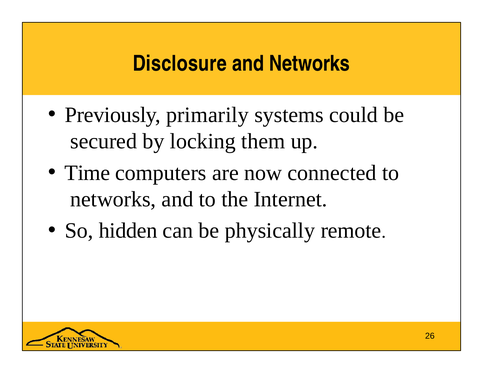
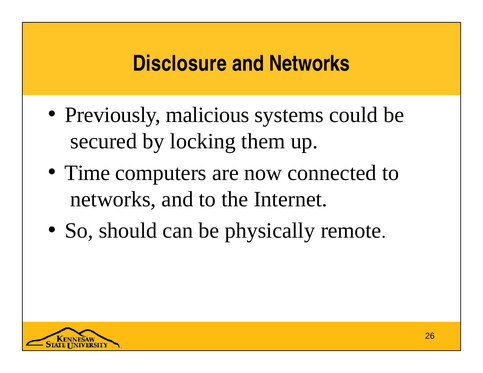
primarily: primarily -> malicious
hidden: hidden -> should
